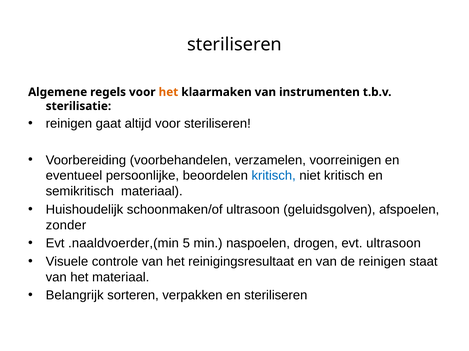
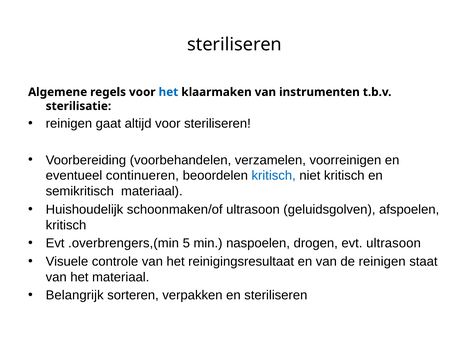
het at (168, 92) colour: orange -> blue
persoonlijke: persoonlijke -> continueren
zonder at (66, 226): zonder -> kritisch
.naaldvoerder,(min: .naaldvoerder,(min -> .overbrengers,(min
